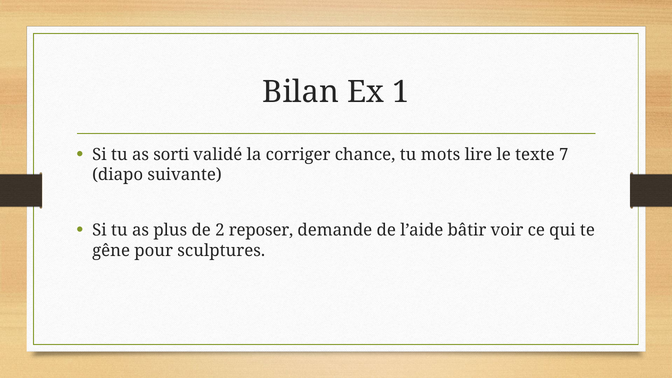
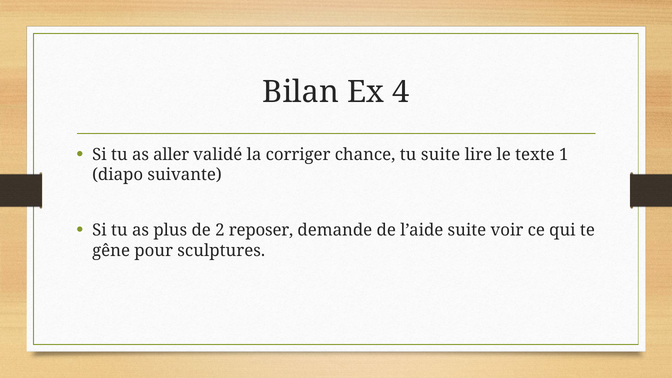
1: 1 -> 4
sorti: sorti -> aller
tu mots: mots -> suite
7: 7 -> 1
l’aide bâtir: bâtir -> suite
